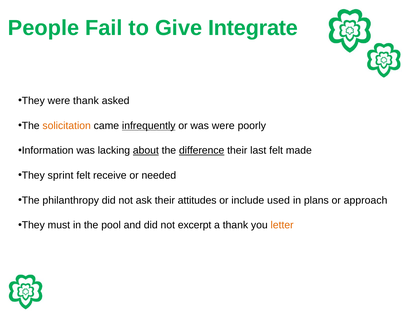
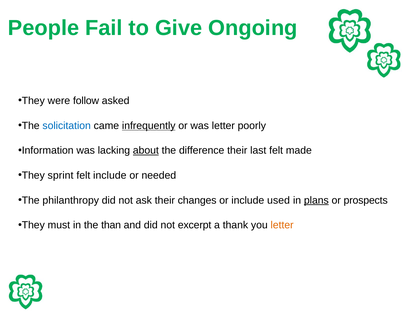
Integrate: Integrate -> Ongoing
were thank: thank -> follow
solicitation colour: orange -> blue
was were: were -> letter
difference underline: present -> none
felt receive: receive -> include
attitudes: attitudes -> changes
plans underline: none -> present
approach: approach -> prospects
pool: pool -> than
